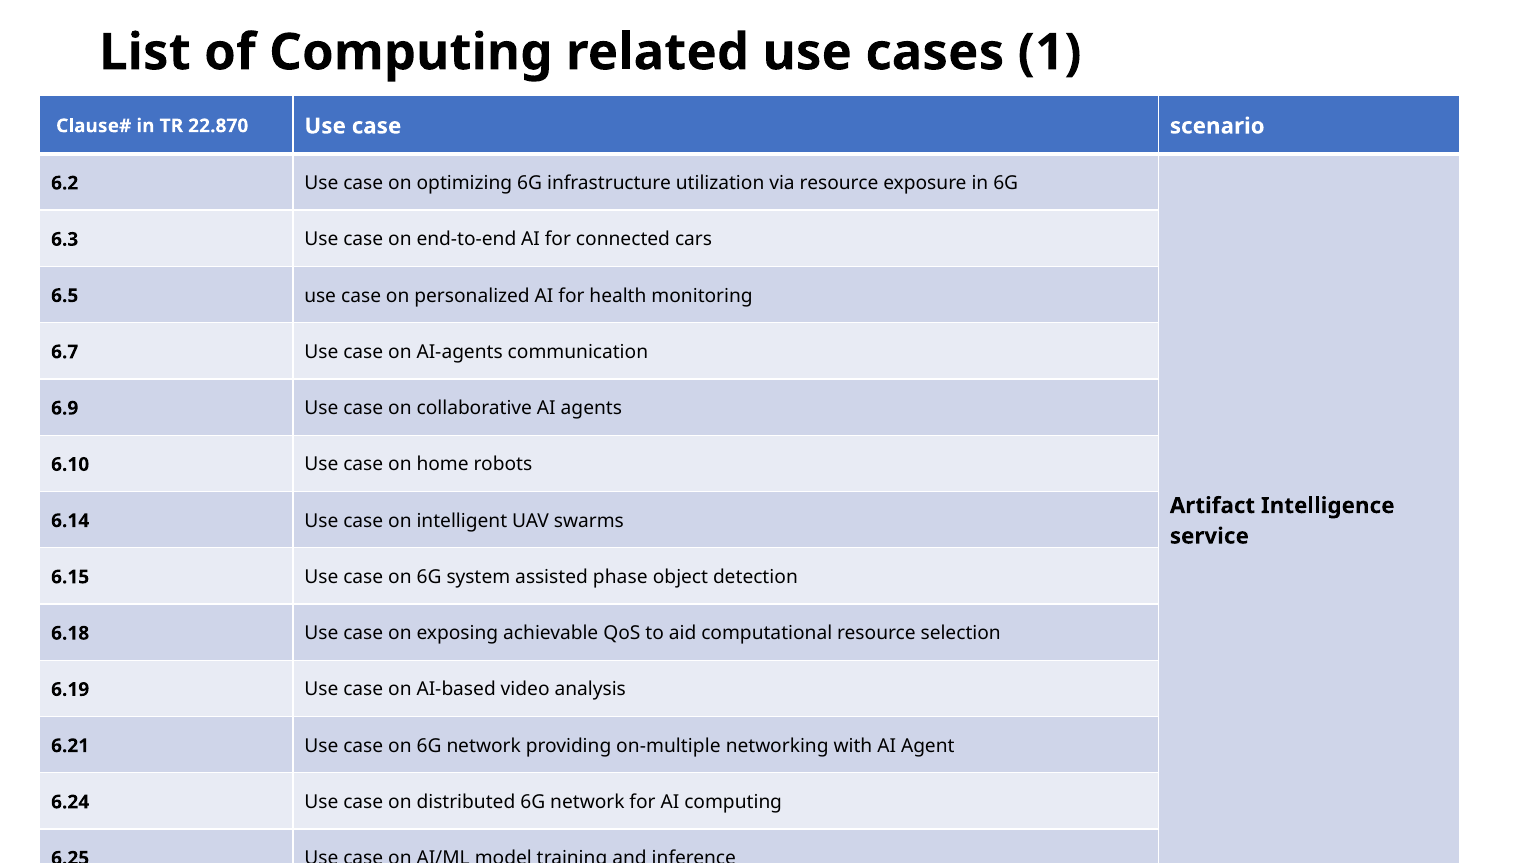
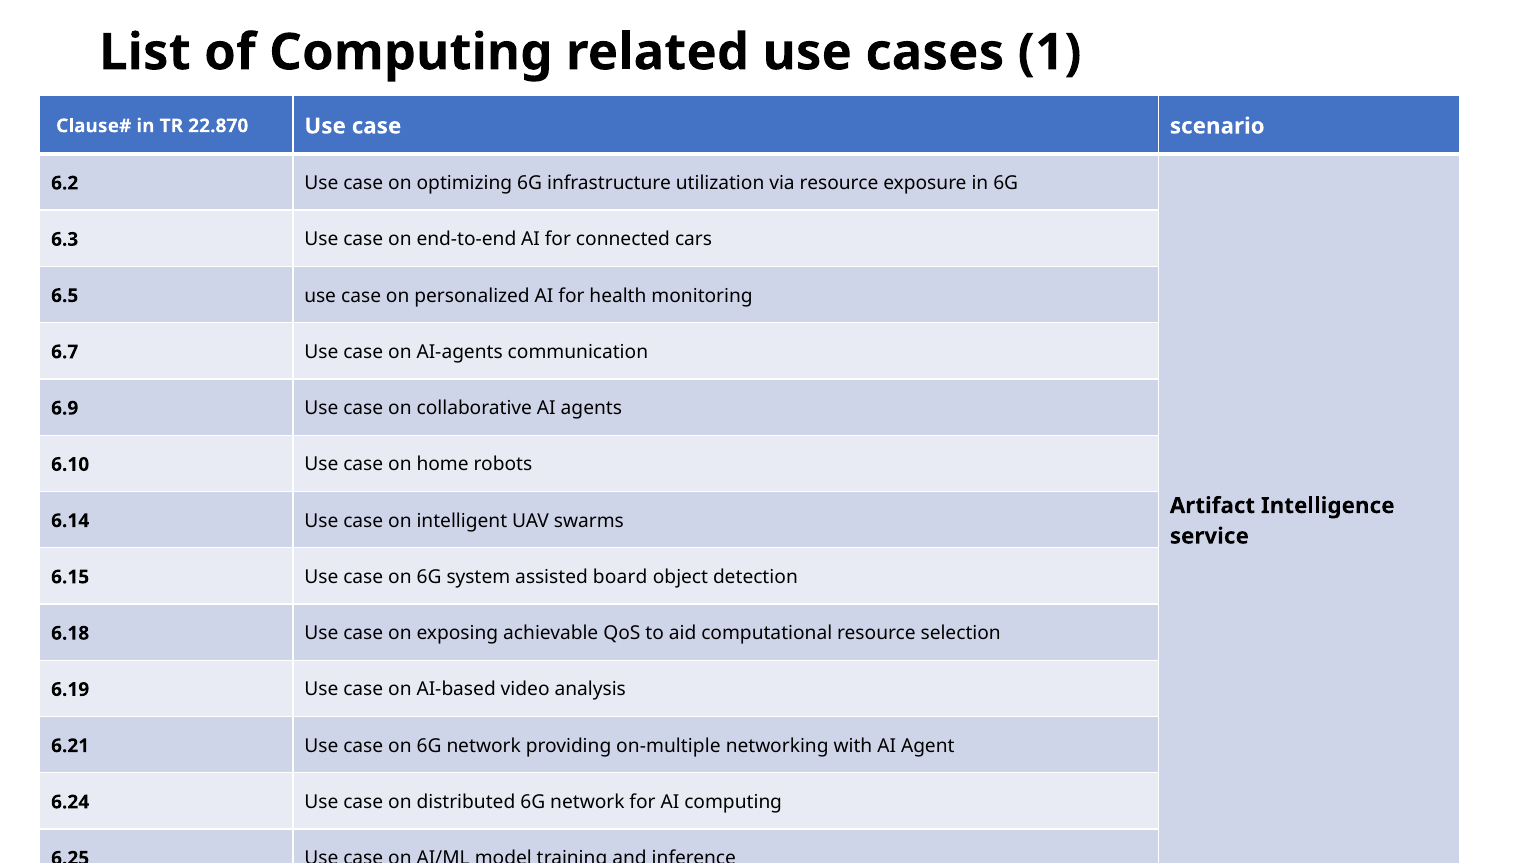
phase: phase -> board
